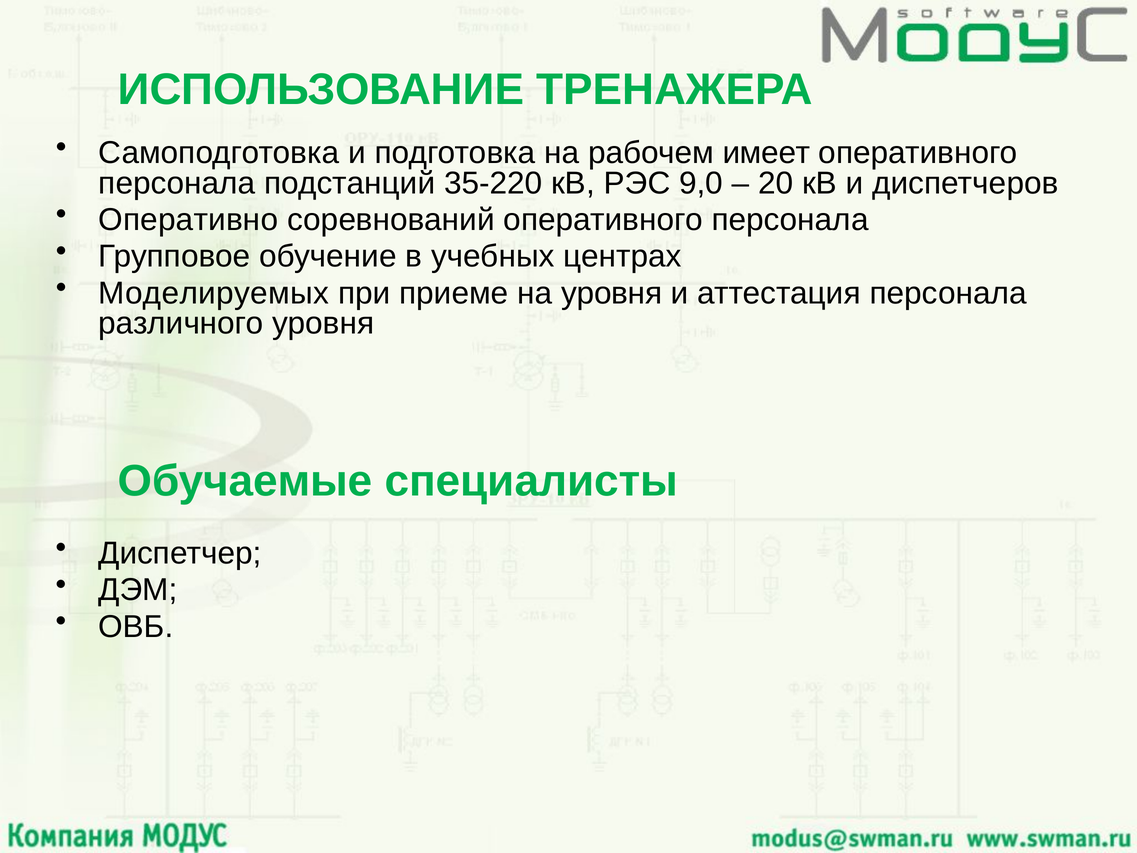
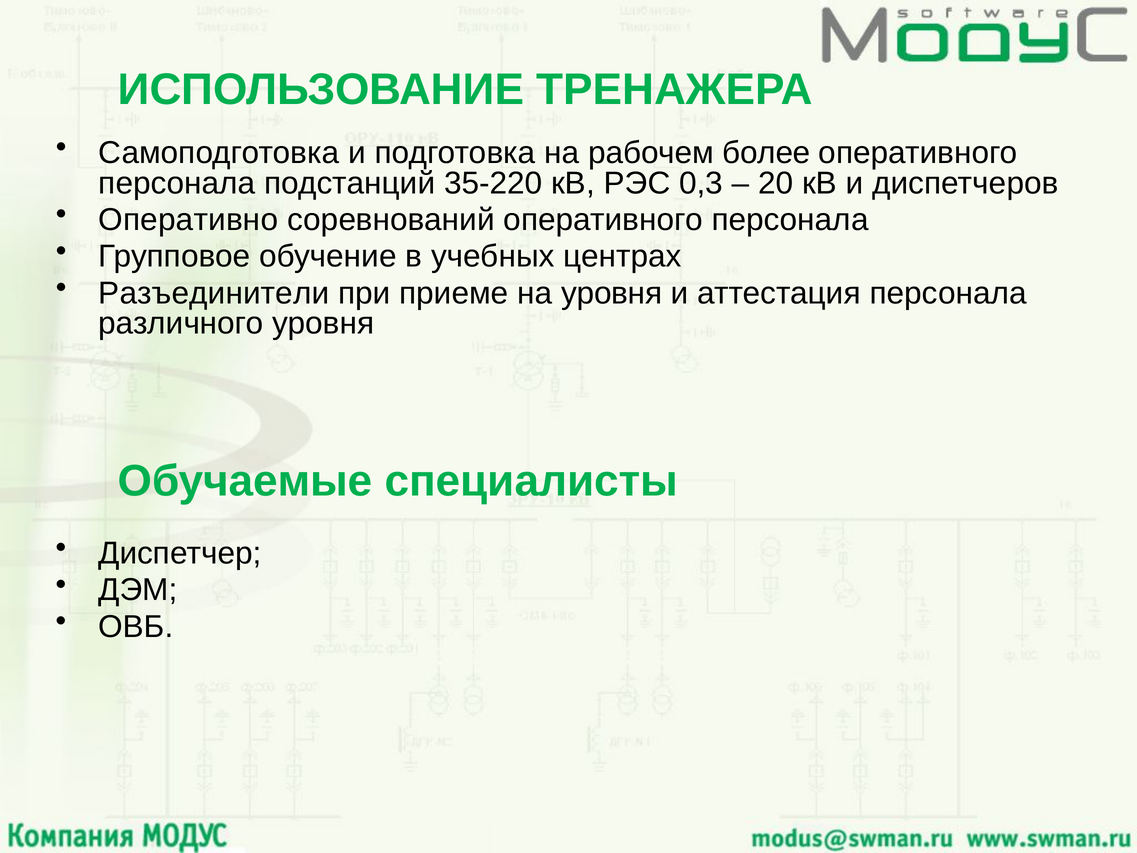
имеет: имеет -> более
9,0: 9,0 -> 0,3
Моделируемых: Моделируемых -> Разъединители
